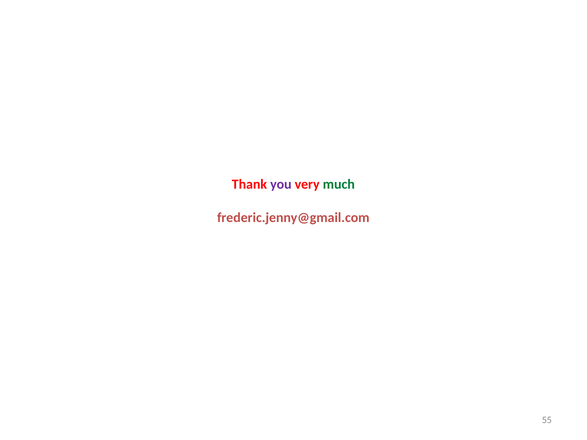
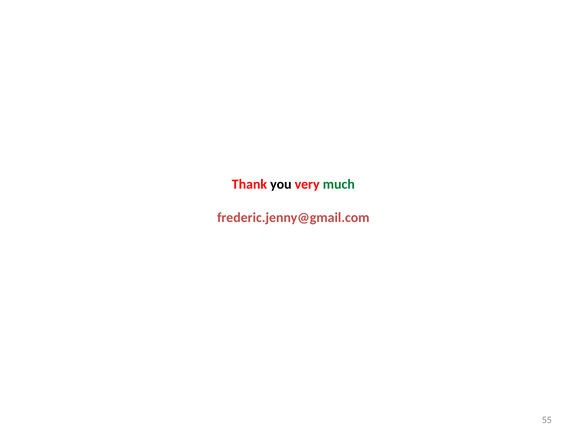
you colour: purple -> black
